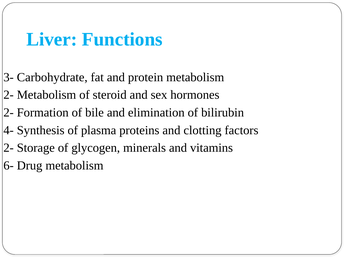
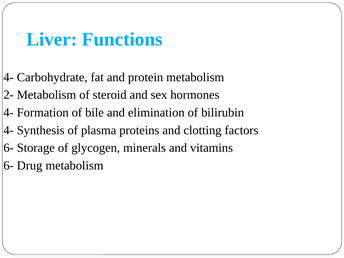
3- at (9, 77): 3- -> 4-
2- at (9, 113): 2- -> 4-
2- at (9, 148): 2- -> 6-
